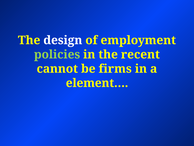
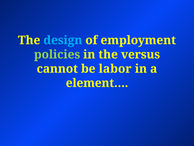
design colour: white -> light blue
recent: recent -> versus
firms: firms -> labor
